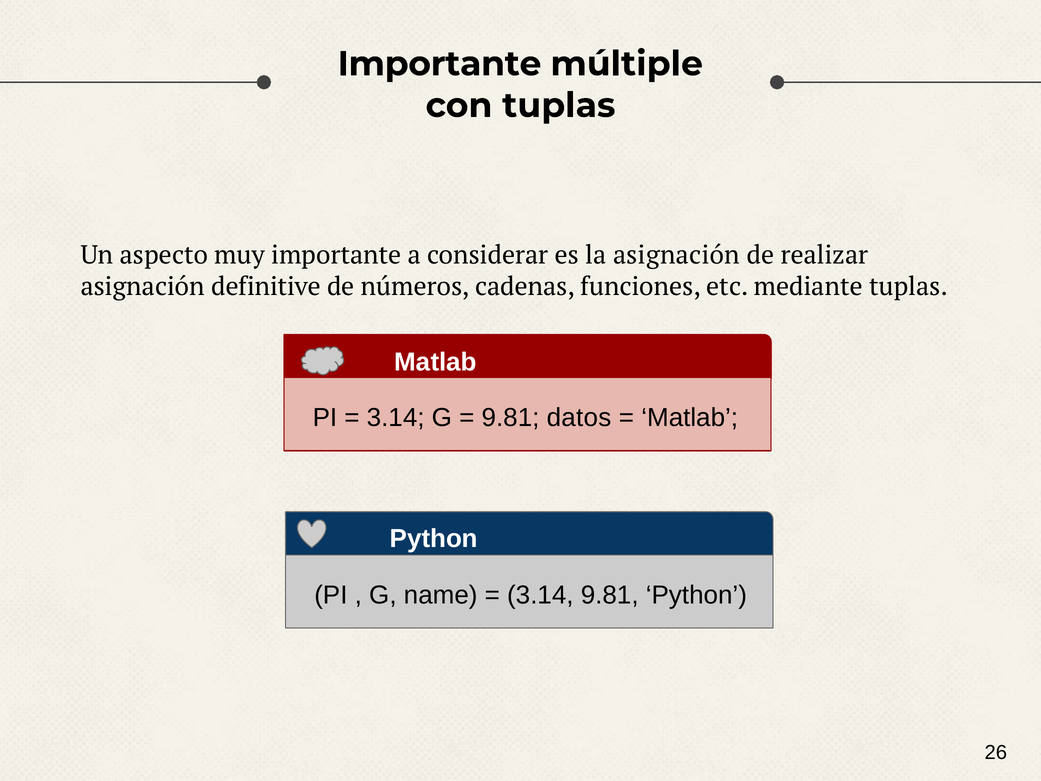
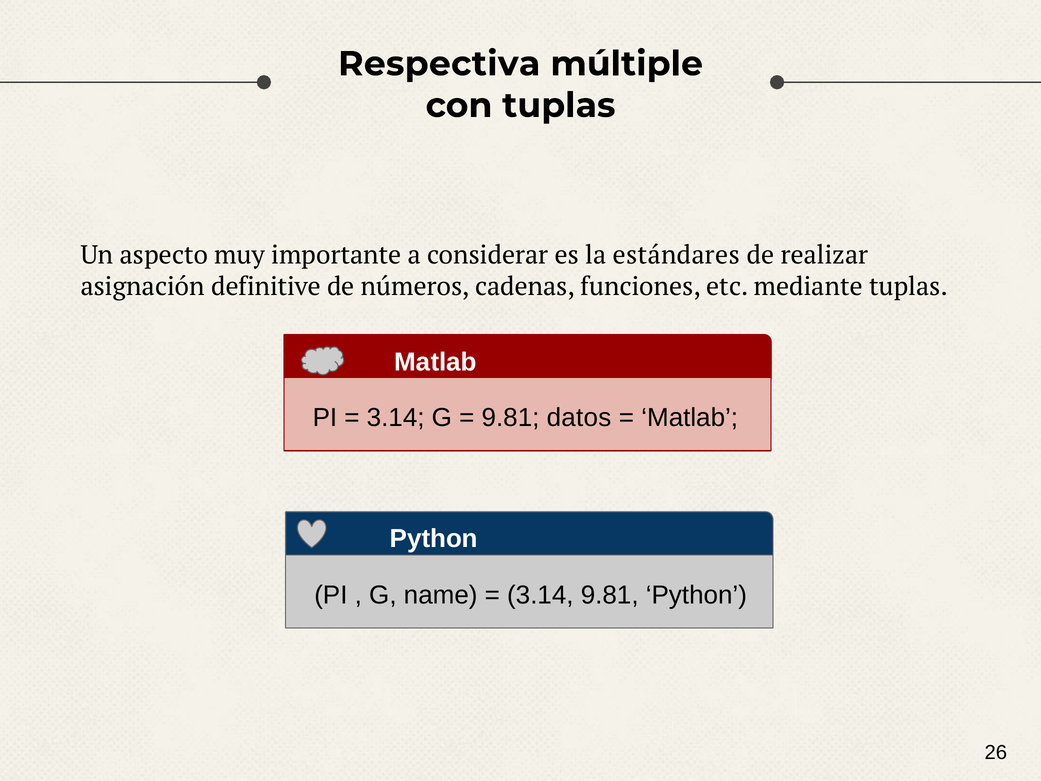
Importante at (439, 64): Importante -> Respectiva
la asignación: asignación -> estándares
